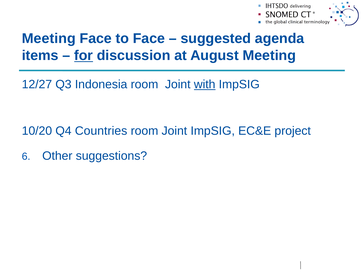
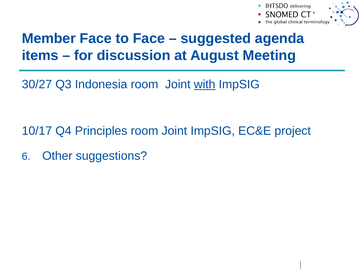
Meeting at (49, 39): Meeting -> Member
for underline: present -> none
12/27: 12/27 -> 30/27
10/20: 10/20 -> 10/17
Countries: Countries -> Principles
